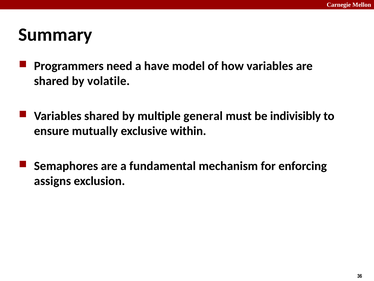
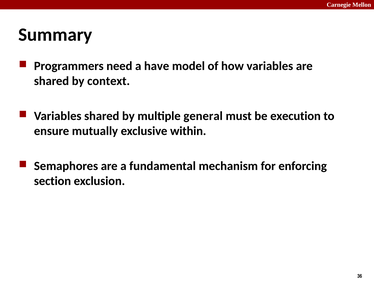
volatile: volatile -> context
indivisibly: indivisibly -> execution
assigns: assigns -> section
